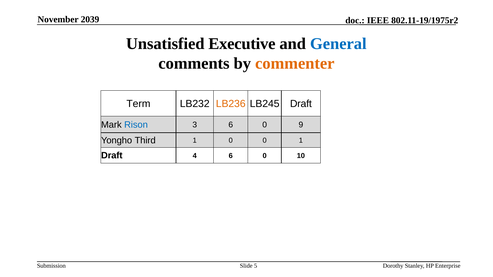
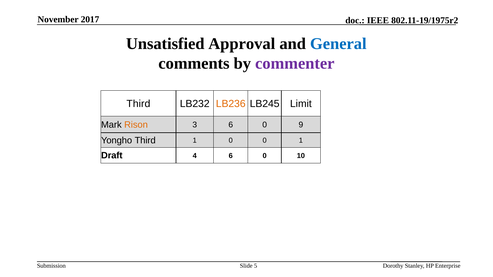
2039: 2039 -> 2017
Executive: Executive -> Approval
commenter colour: orange -> purple
Term at (138, 104): Term -> Third
LB245 Draft: Draft -> Limit
Rison colour: blue -> orange
